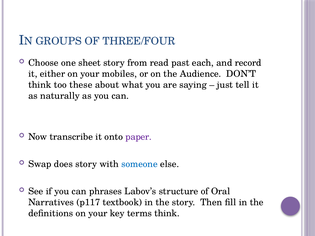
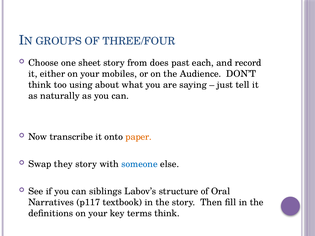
read: read -> does
these: these -> using
paper colour: purple -> orange
does: does -> they
phrases: phrases -> siblings
